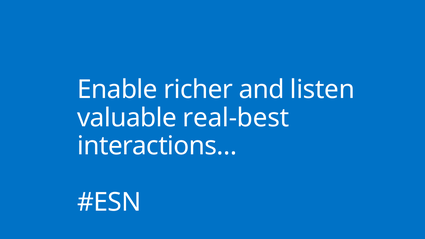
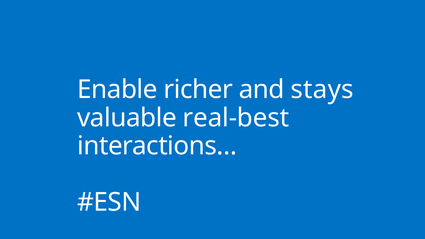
listen: listen -> stays
